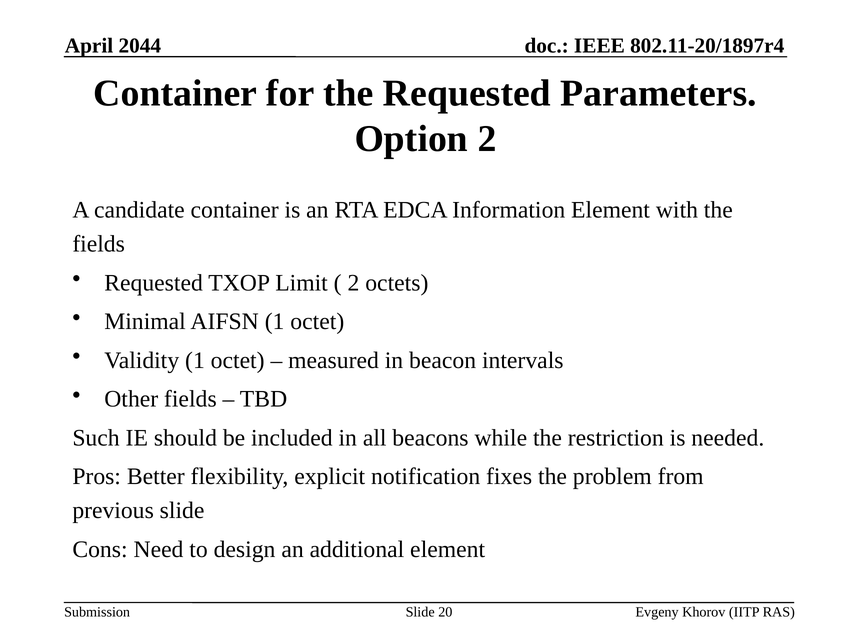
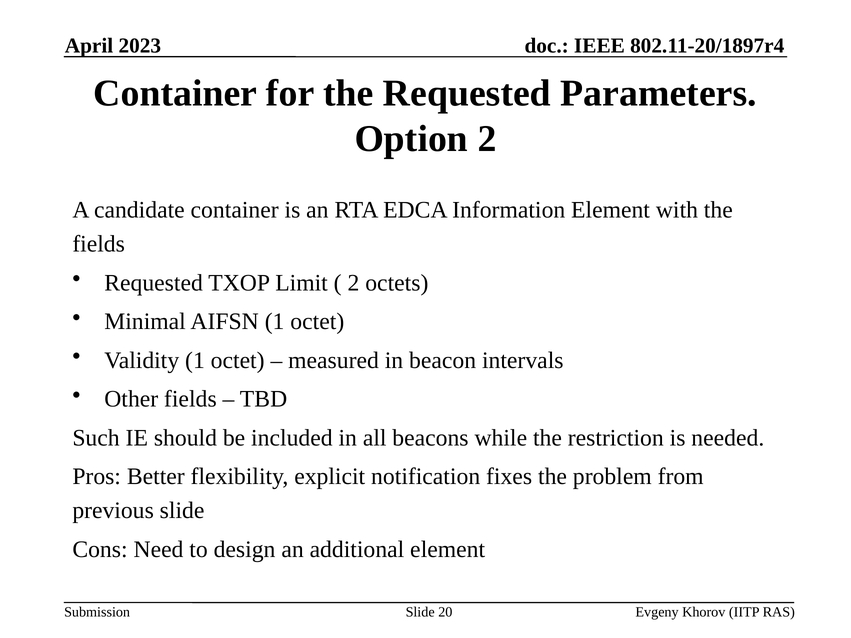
2044: 2044 -> 2023
